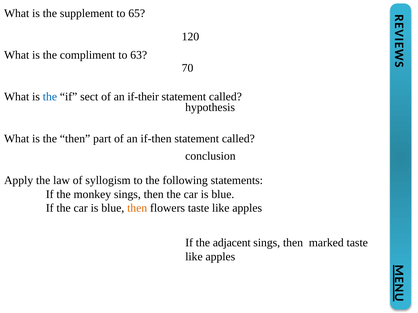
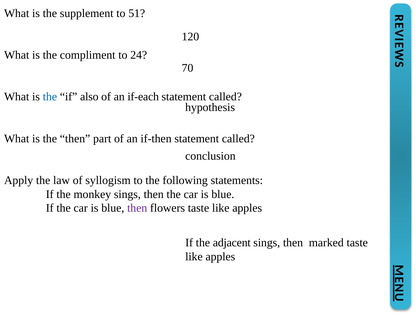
65: 65 -> 51
63: 63 -> 24
sect: sect -> also
if-their: if-their -> if-each
then at (137, 208) colour: orange -> purple
